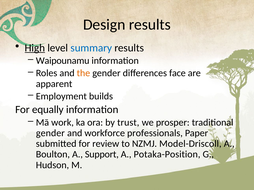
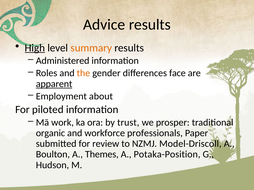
Design: Design -> Advice
summary colour: blue -> orange
Waipounamu: Waipounamu -> Administered
apparent underline: none -> present
builds: builds -> about
equally: equally -> piloted
gender at (50, 133): gender -> organic
Support: Support -> Themes
